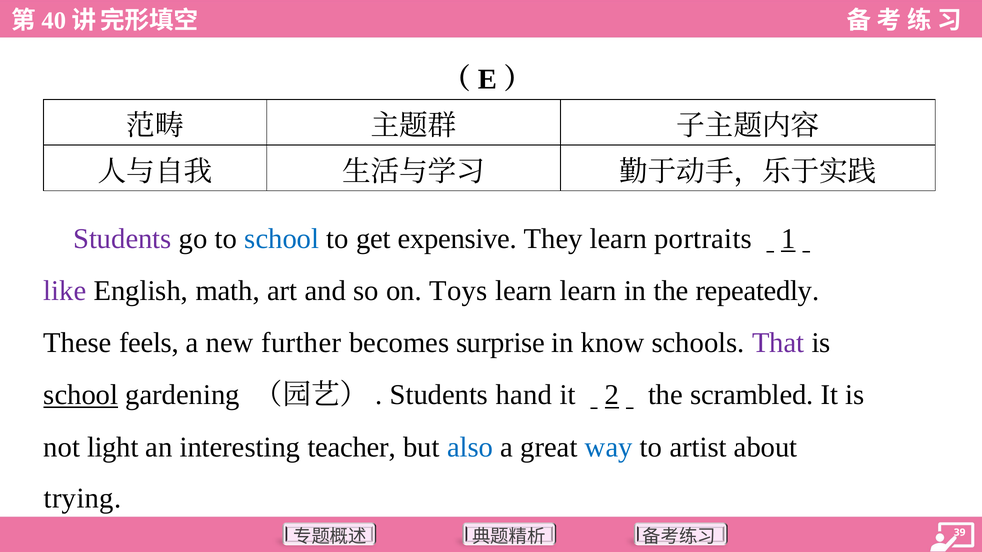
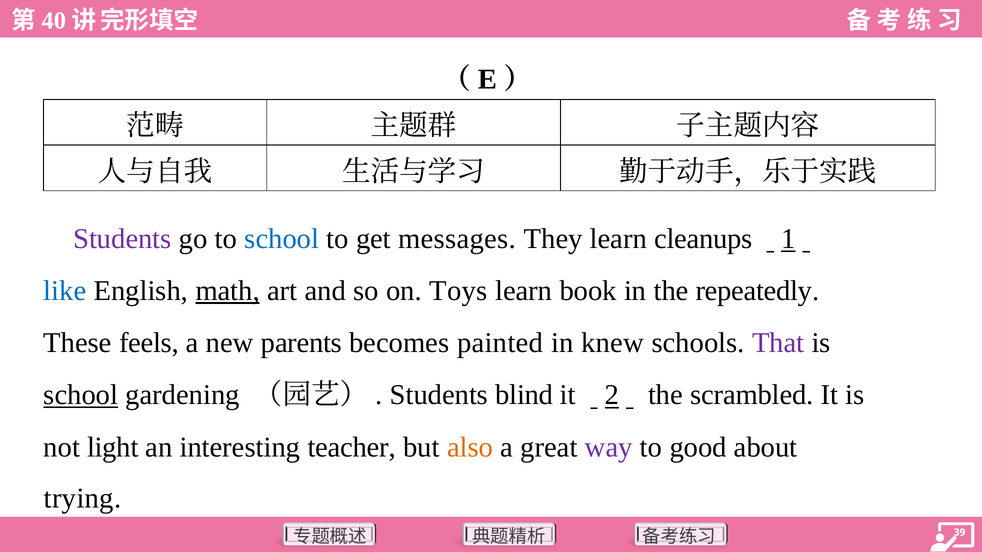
expensive: expensive -> messages
portraits: portraits -> cleanups
like colour: purple -> blue
math underline: none -> present
learn learn: learn -> book
further: further -> parents
surprise: surprise -> painted
know: know -> knew
hand: hand -> blind
also colour: blue -> orange
way colour: blue -> purple
artist: artist -> good
